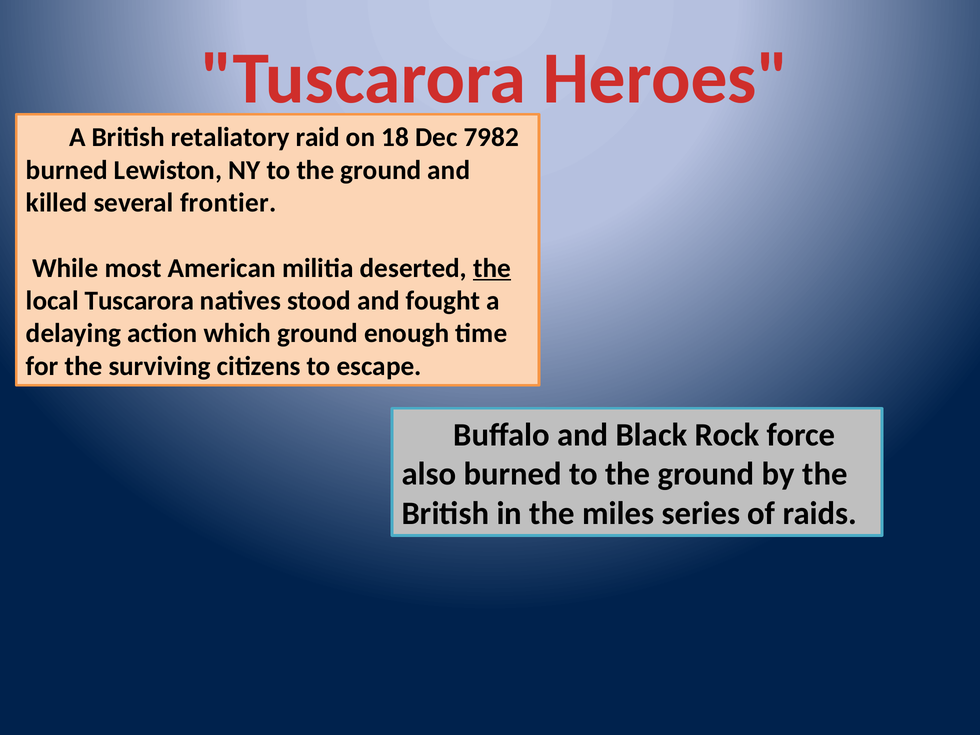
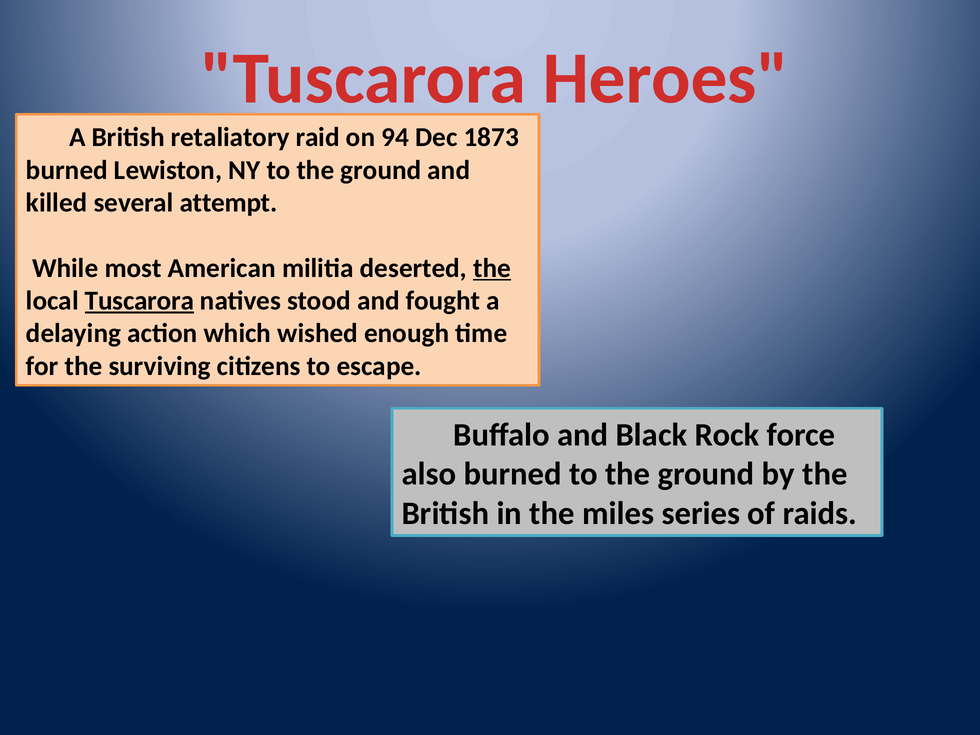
18: 18 -> 94
7982: 7982 -> 1873
frontier: frontier -> attempt
Tuscarora at (139, 301) underline: none -> present
which ground: ground -> wished
